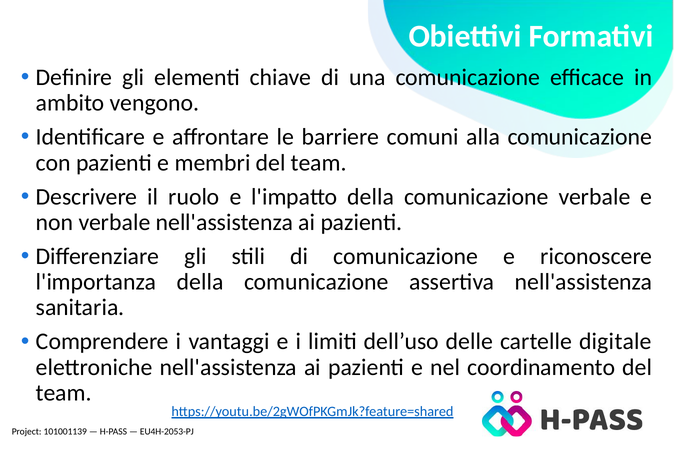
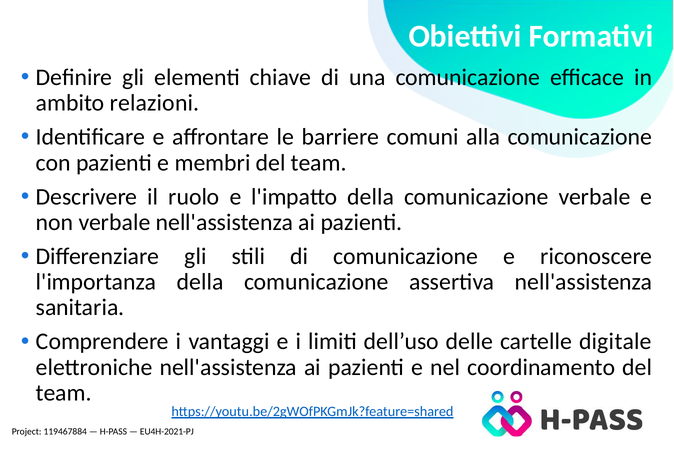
vengono: vengono -> relazioni
101001139: 101001139 -> 119467884
EU4H-2053-PJ: EU4H-2053-PJ -> EU4H-2021-PJ
